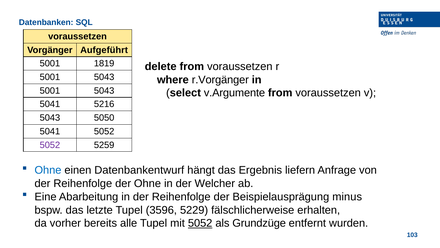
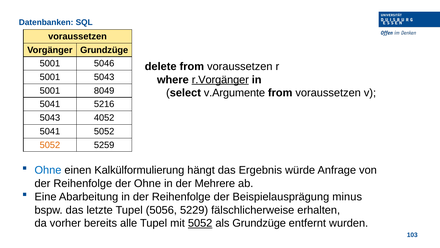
Vorgänger Aufgeführt: Aufgeführt -> Grundzüge
1819: 1819 -> 5046
r.Vorgänger underline: none -> present
5043 at (104, 91): 5043 -> 8049
5050: 5050 -> 4052
5052 at (50, 145) colour: purple -> orange
Datenbankentwurf: Datenbankentwurf -> Kalkülformulierung
liefern: liefern -> würde
Welcher: Welcher -> Mehrere
3596: 3596 -> 5056
